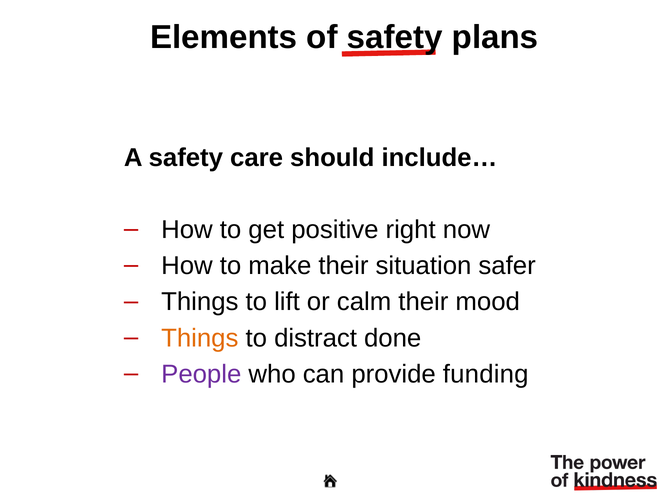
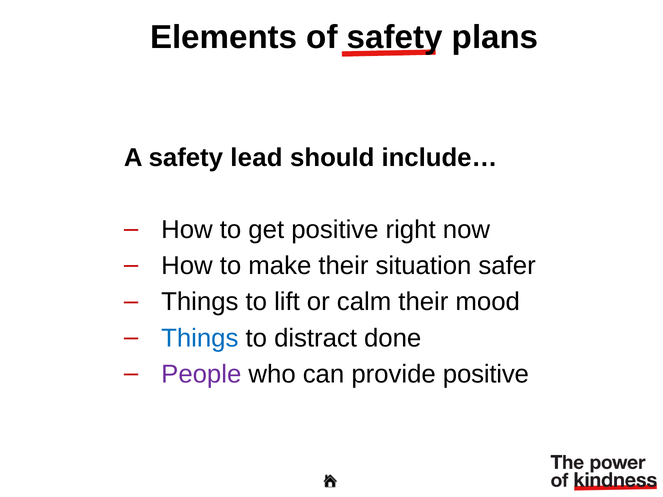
care: care -> lead
Things at (200, 338) colour: orange -> blue
provide funding: funding -> positive
